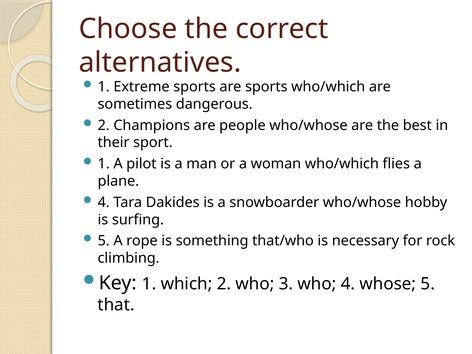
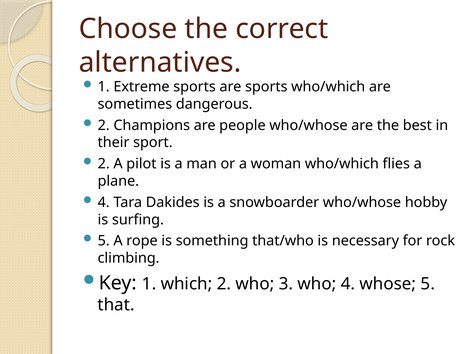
1 at (104, 164): 1 -> 2
